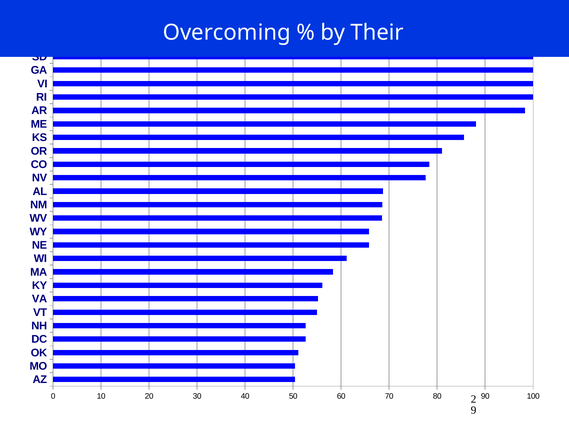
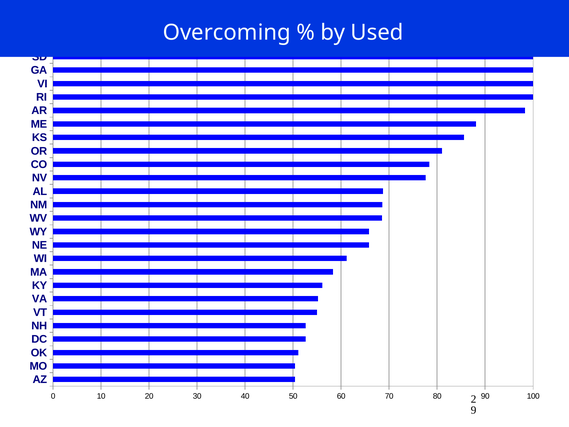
Their: Their -> Used
